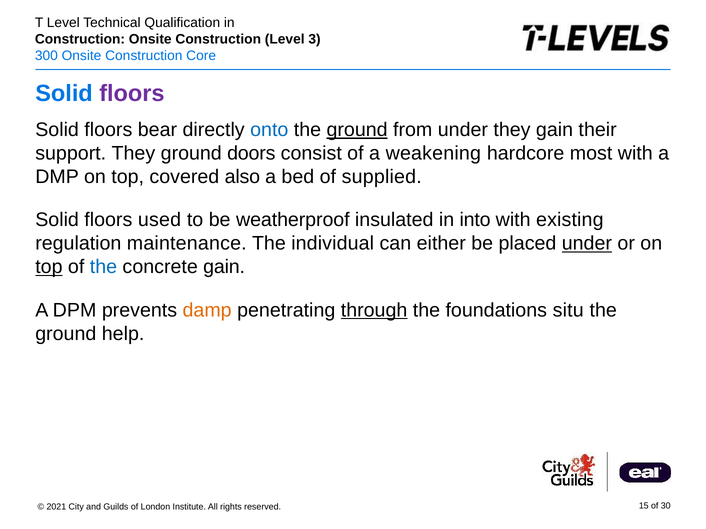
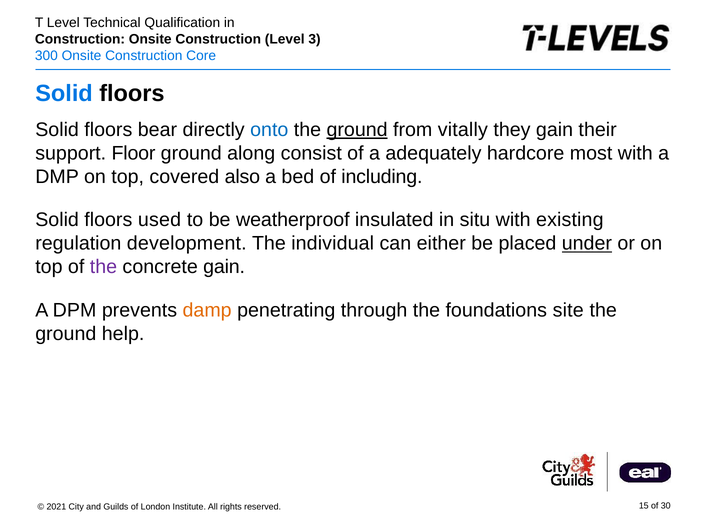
floors at (132, 94) colour: purple -> black
from under: under -> vitally
support They: They -> Floor
doors: doors -> along
weakening: weakening -> adequately
supplied: supplied -> including
into: into -> situ
maintenance: maintenance -> development
top at (49, 267) underline: present -> none
the at (103, 267) colour: blue -> purple
through underline: present -> none
situ: situ -> site
